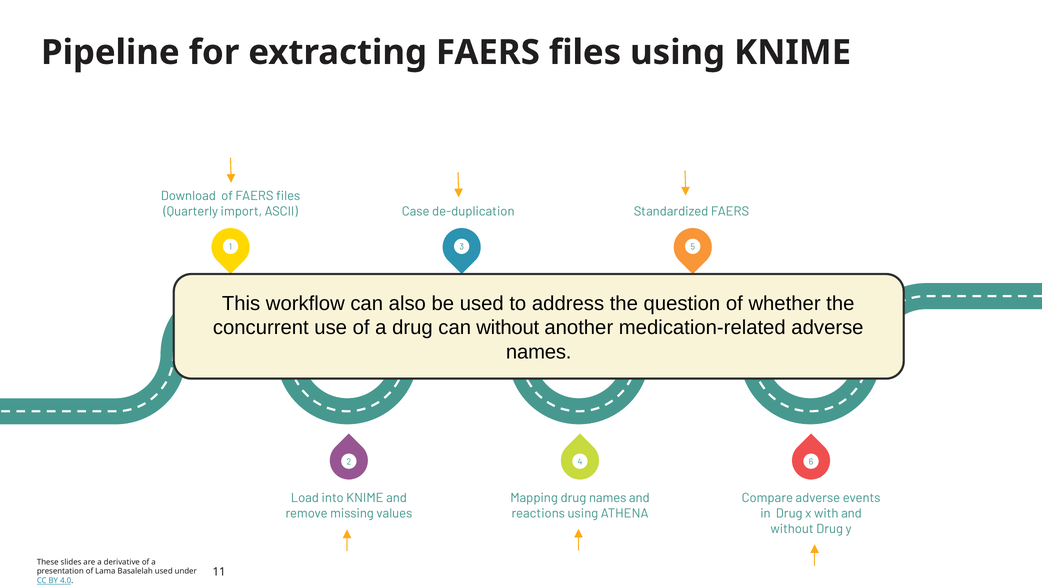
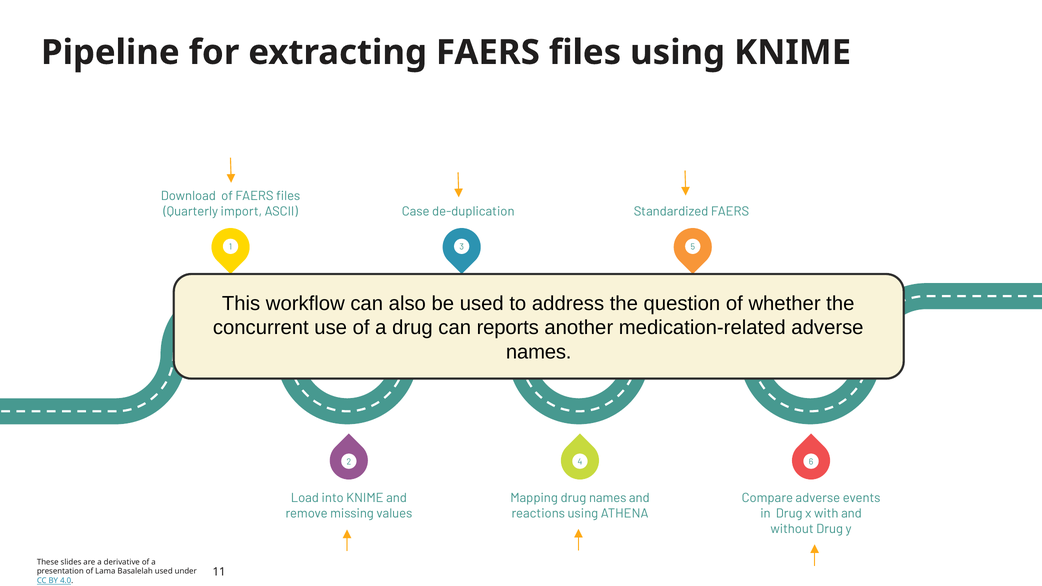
can without: without -> reports
